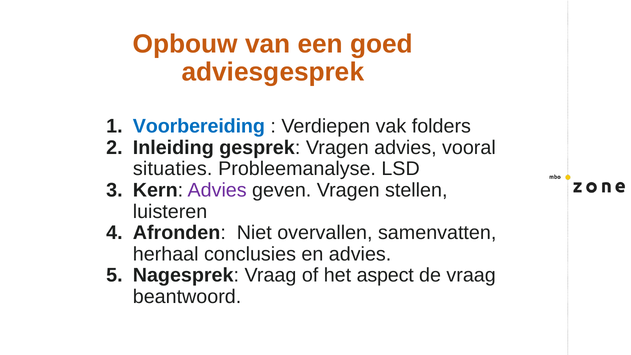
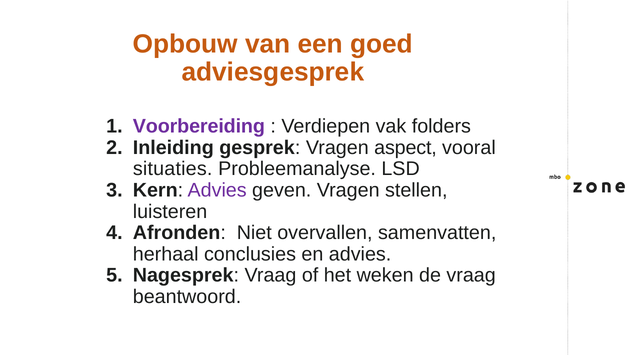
Voorbereiding colour: blue -> purple
Vragen advies: advies -> aspect
aspect: aspect -> weken
